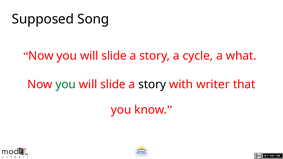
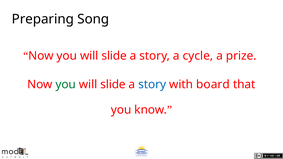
Supposed: Supposed -> Preparing
what: what -> prize
story at (152, 85) colour: black -> blue
writer: writer -> board
